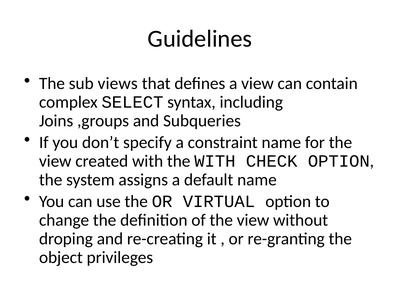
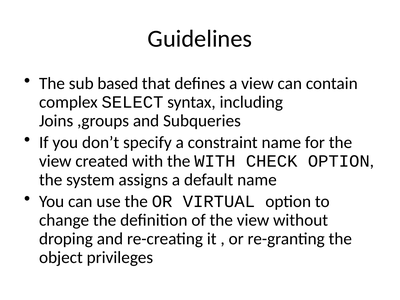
views: views -> based
